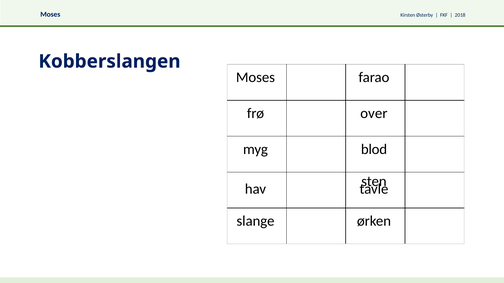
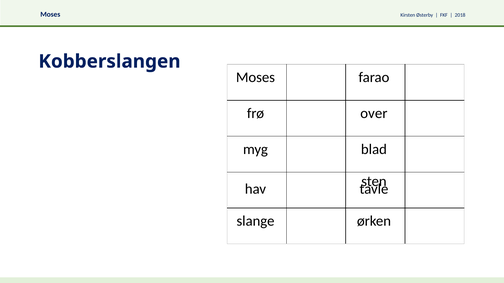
blod: blod -> blad
